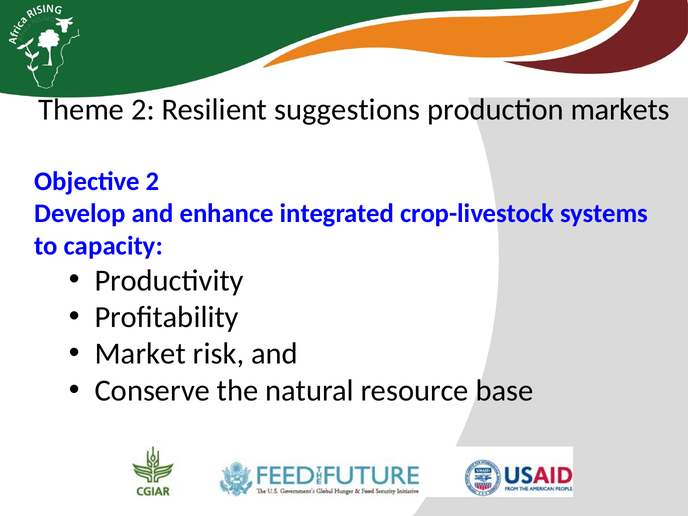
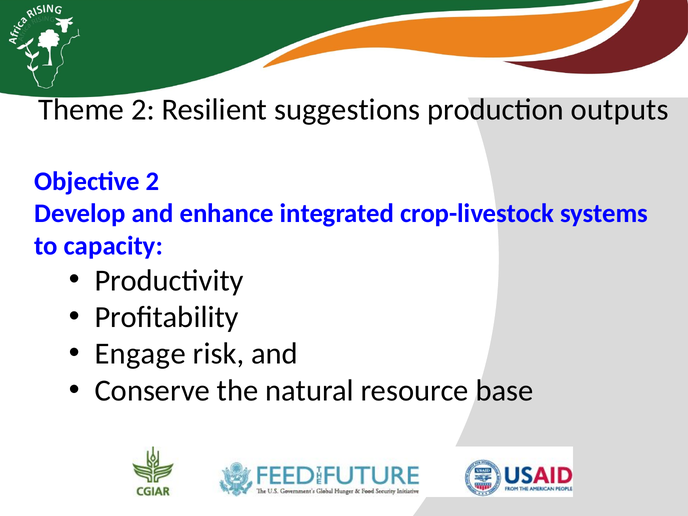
markets: markets -> outputs
Market: Market -> Engage
